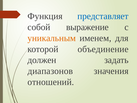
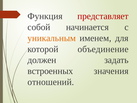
представляет colour: blue -> red
выражение: выражение -> начинается
диапазонов: диапазонов -> встроенных
